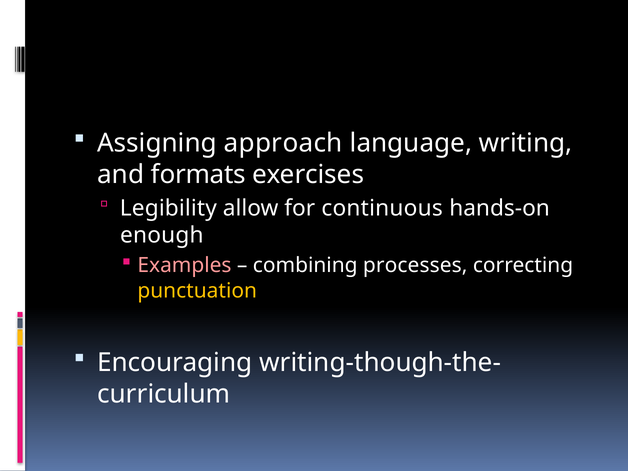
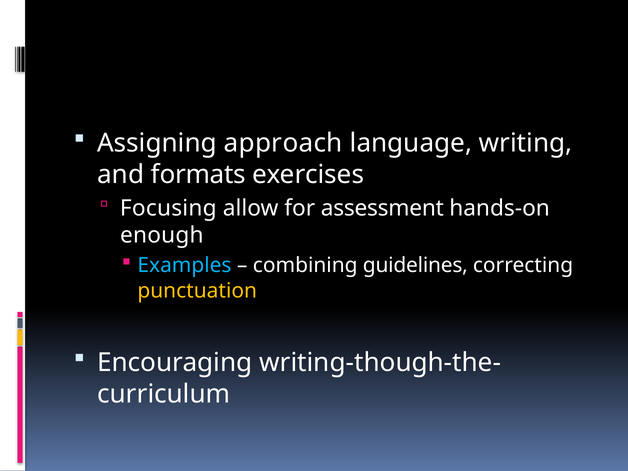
Legibility: Legibility -> Focusing
continuous: continuous -> assessment
Examples colour: pink -> light blue
processes: processes -> guidelines
